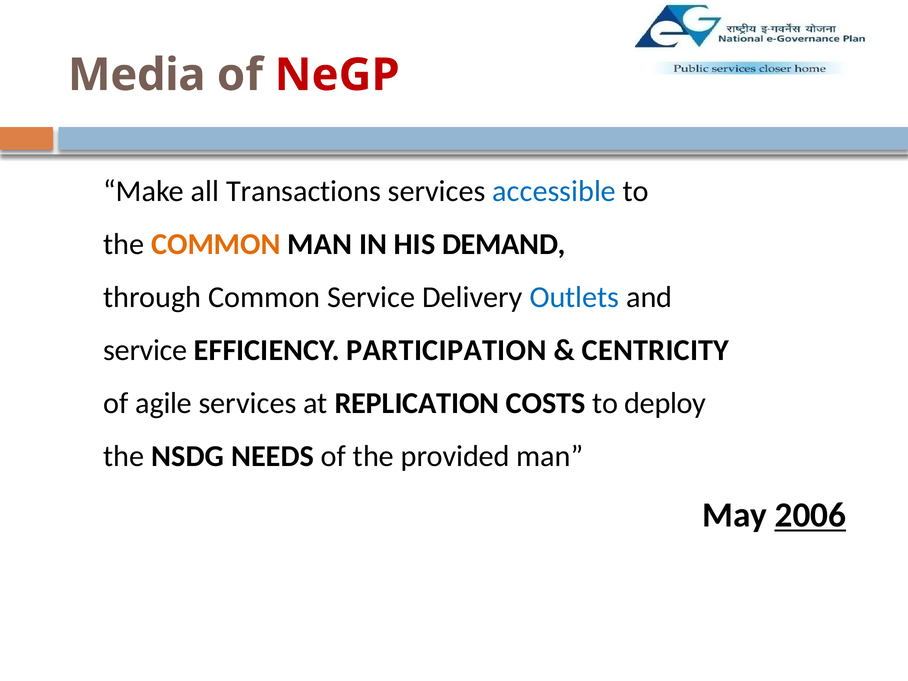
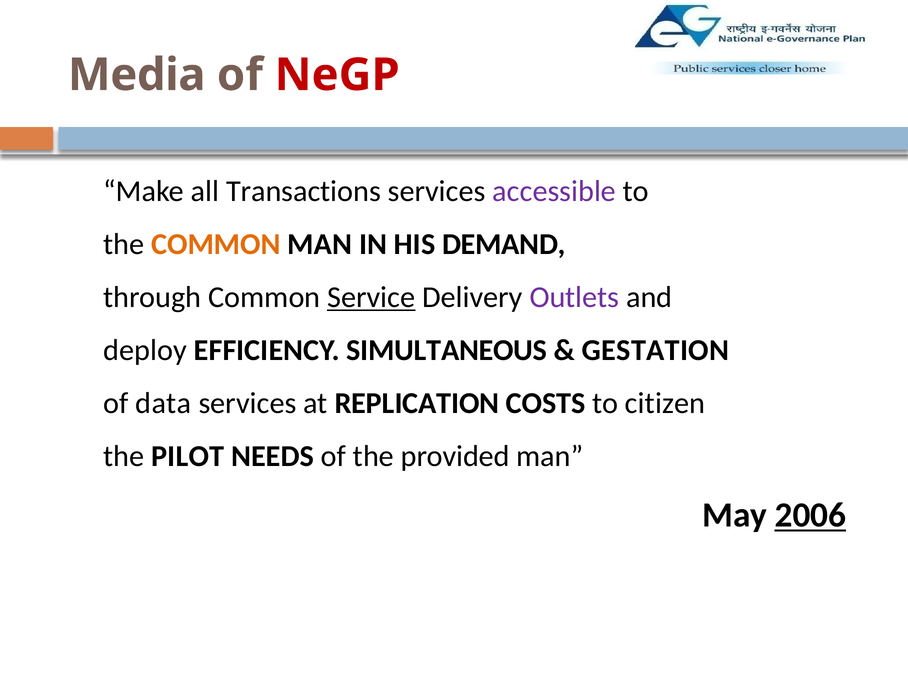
accessible colour: blue -> purple
Service at (371, 297) underline: none -> present
Outlets colour: blue -> purple
service at (145, 350): service -> deploy
PARTICIPATION: PARTICIPATION -> SIMULTANEOUS
CENTRICITY: CENTRICITY -> GESTATION
agile: agile -> data
deploy: deploy -> citizen
NSDG: NSDG -> PILOT
